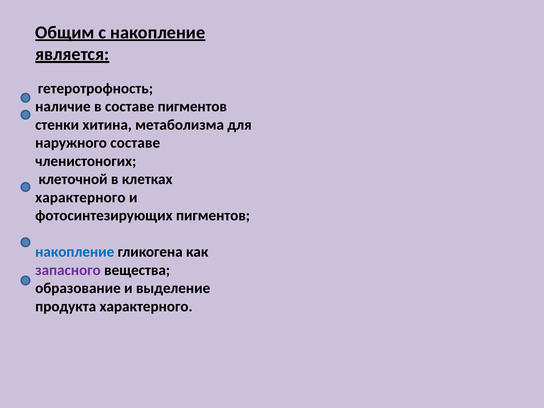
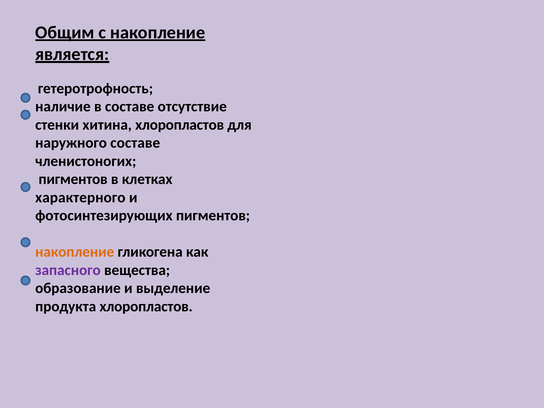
составе пигментов: пигментов -> отсутствие
хитина метаболизма: метаболизма -> хлоропластов
клеточной at (73, 179): клеточной -> пигментов
накопление at (75, 252) colour: blue -> orange
продукта характерного: характерного -> хлоропластов
